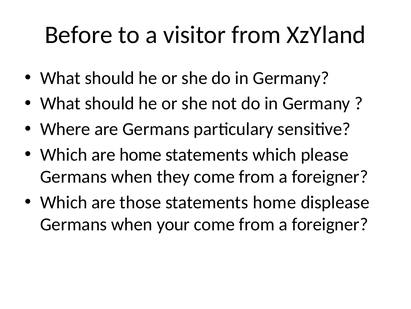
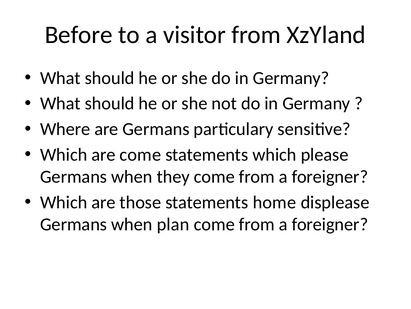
are home: home -> come
your: your -> plan
